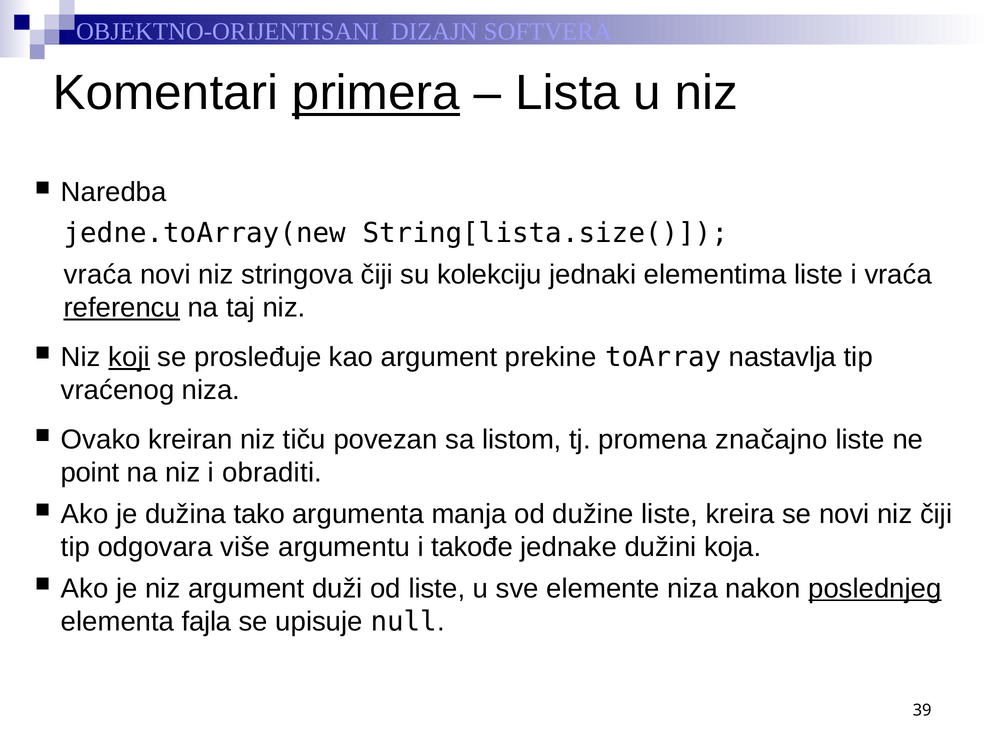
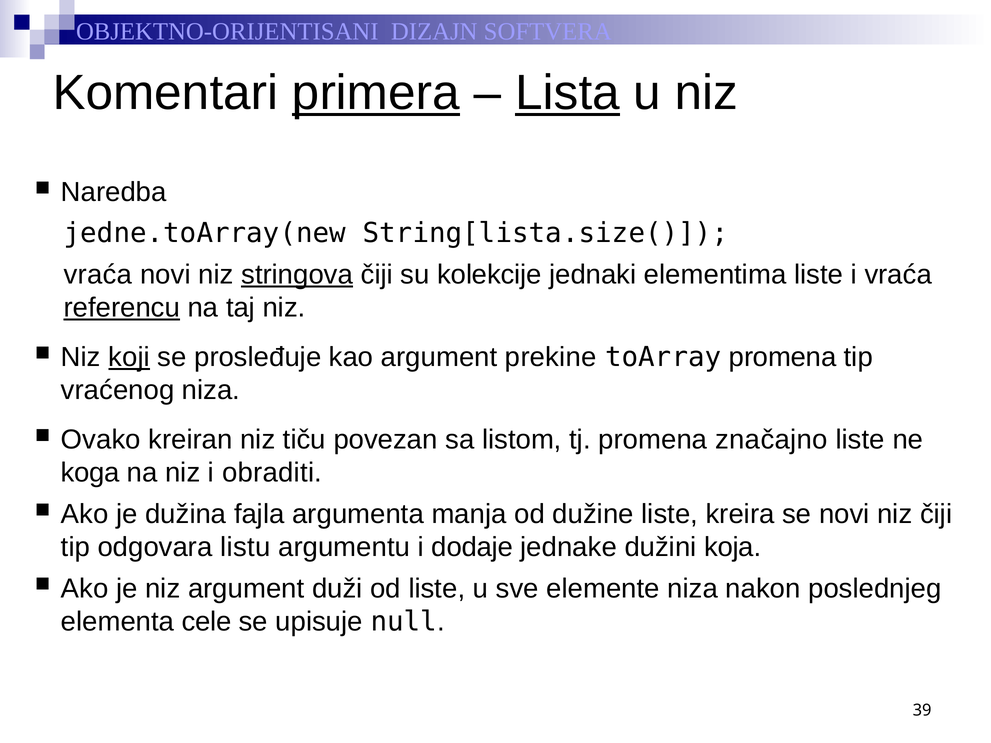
Lista underline: none -> present
stringova underline: none -> present
kolekciju: kolekciju -> kolekcije
toArray nastavlja: nastavlja -> promena
point: point -> koga
tako: tako -> fajla
više: više -> listu
takođe: takođe -> dodaje
poslednjeg underline: present -> none
fajla: fajla -> cele
